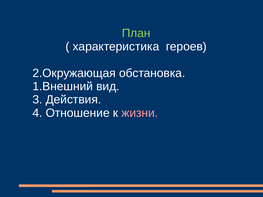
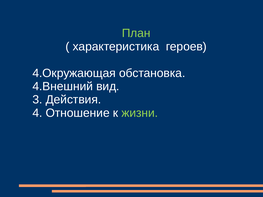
2.Окружающая: 2.Окружающая -> 4.Окружающая
1.Внешний: 1.Внешний -> 4.Внешний
жизни colour: pink -> light green
